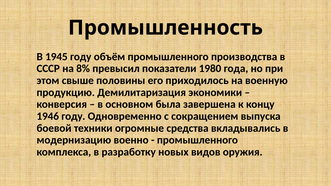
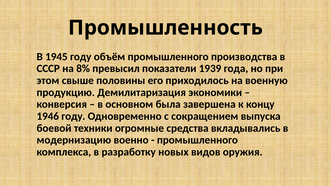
1980: 1980 -> 1939
